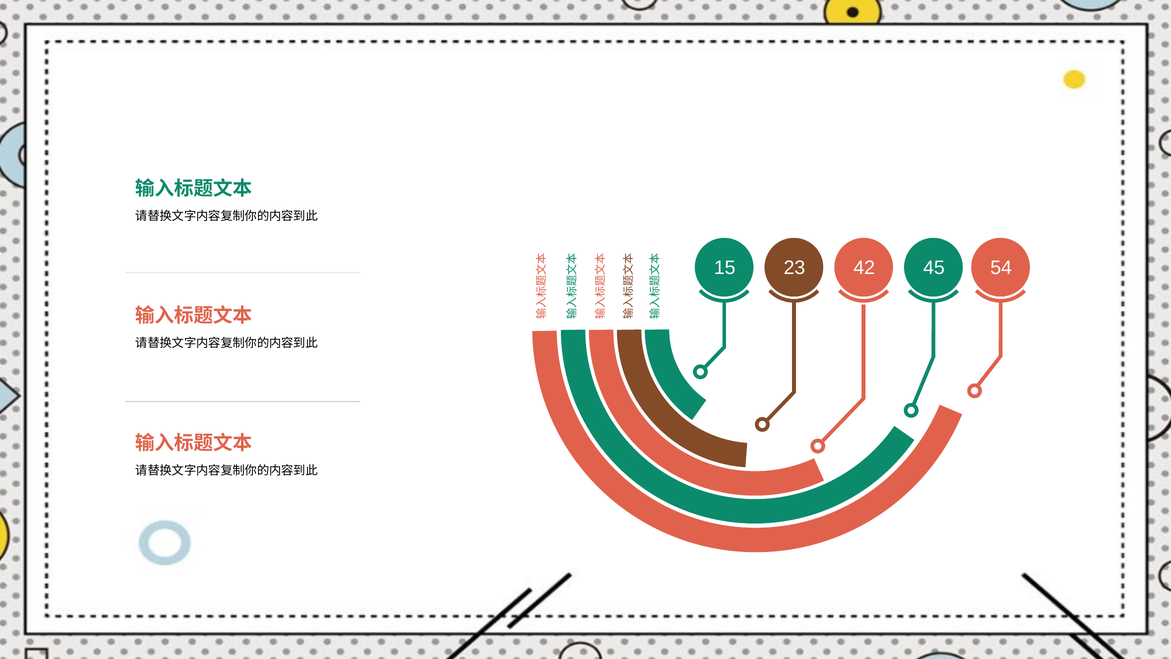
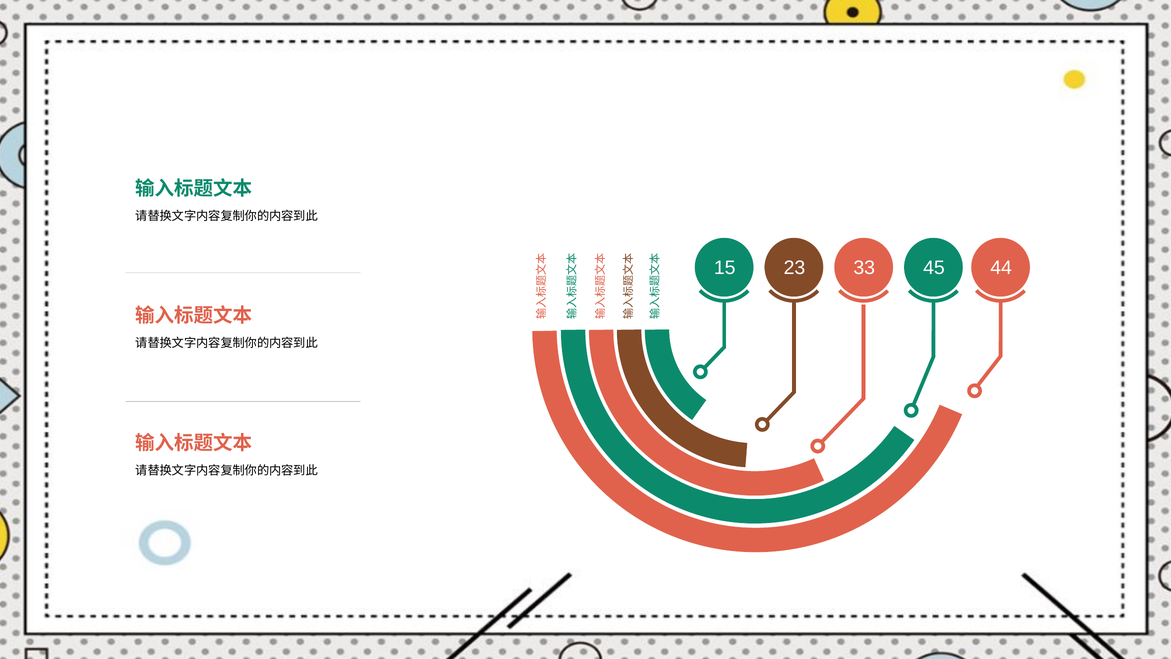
42: 42 -> 33
54: 54 -> 44
